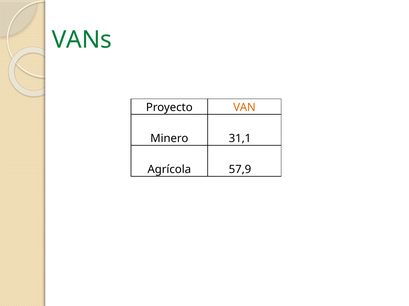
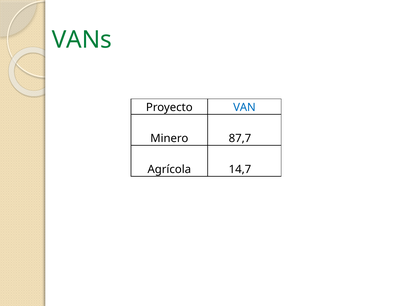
VAN colour: orange -> blue
31,1: 31,1 -> 87,7
57,9: 57,9 -> 14,7
